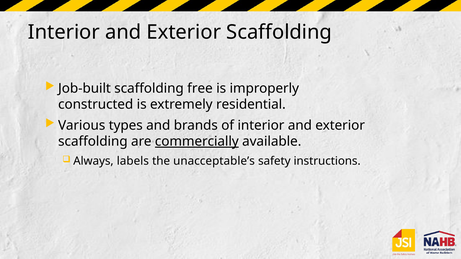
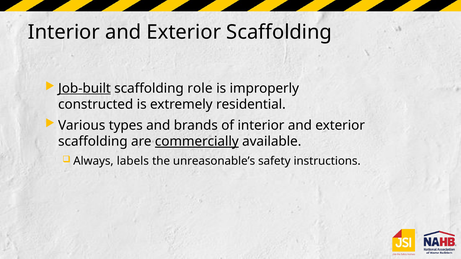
Job-built underline: none -> present
free: free -> role
unacceptable’s: unacceptable’s -> unreasonable’s
